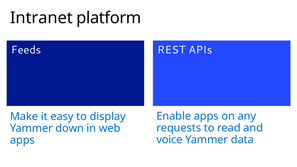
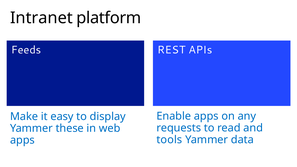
down: down -> these
voice: voice -> tools
